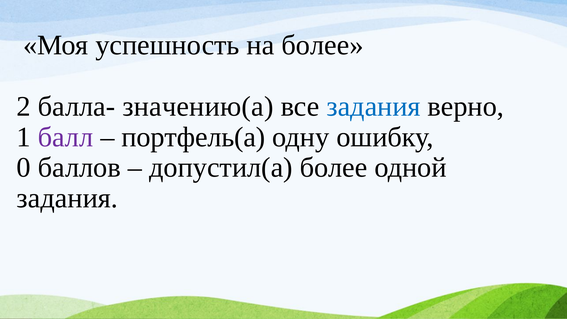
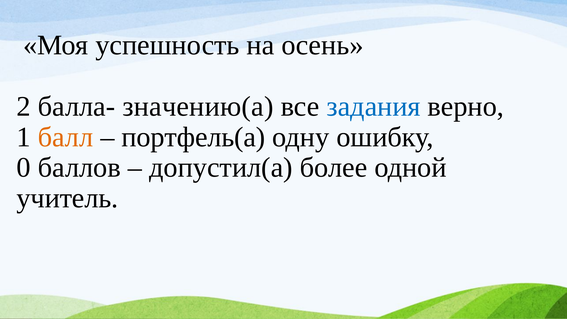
на более: более -> осень
балл colour: purple -> orange
задания at (67, 198): задания -> учитель
